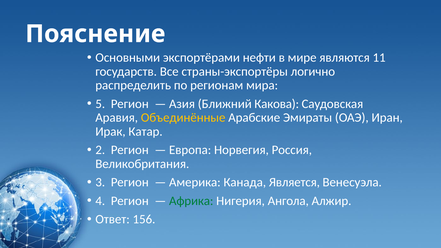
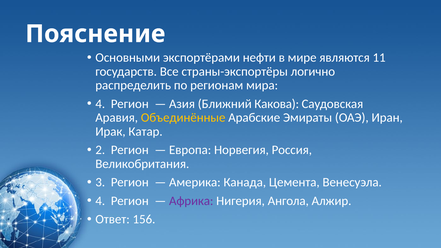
5 at (100, 104): 5 -> 4
Является: Является -> Цемента
Африка colour: green -> purple
